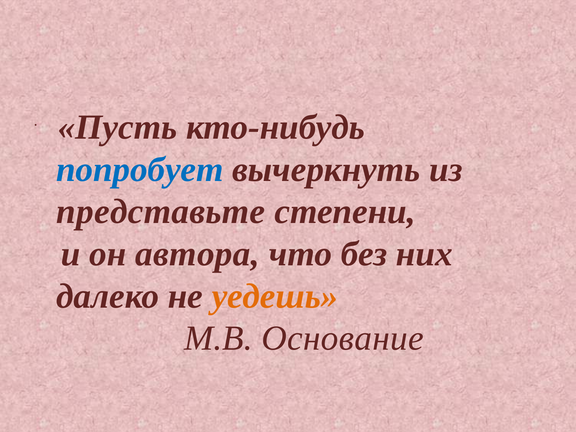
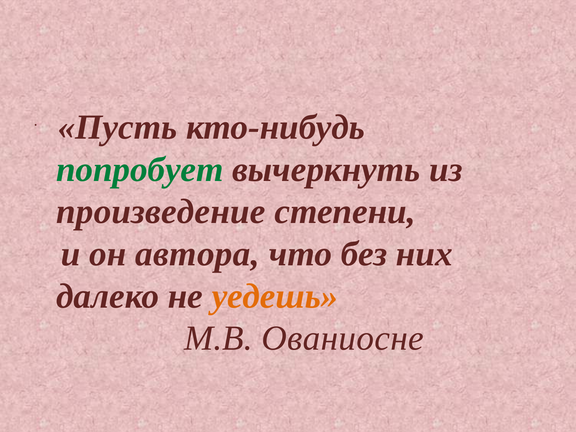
попробует colour: blue -> green
представьте: представьте -> произведение
Основание: Основание -> Ованиосне
